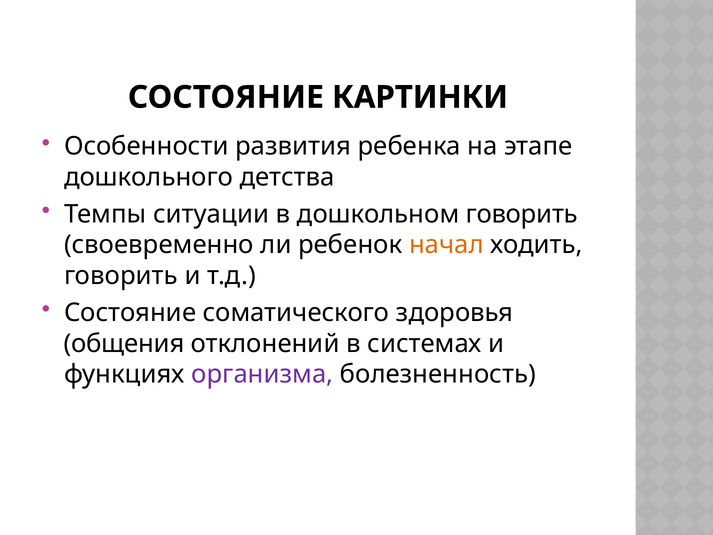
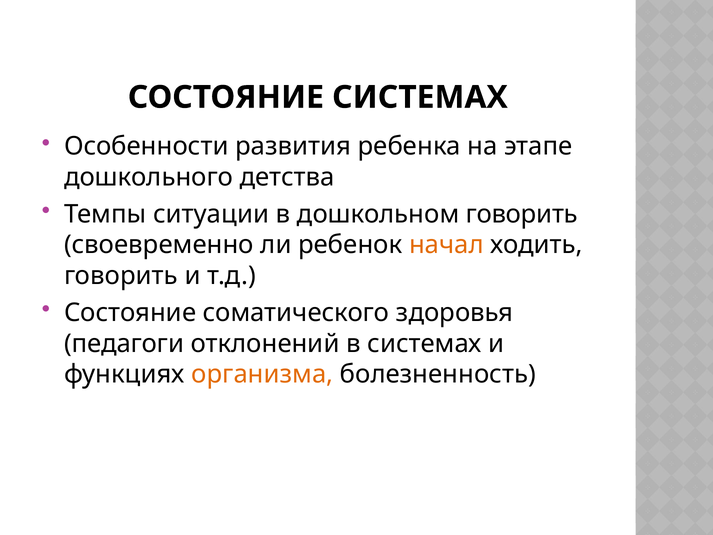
СОСТОЯНИЕ КАРТИНКИ: КАРТИНКИ -> СИСТЕМАХ
общения: общения -> педагоги
организма colour: purple -> orange
